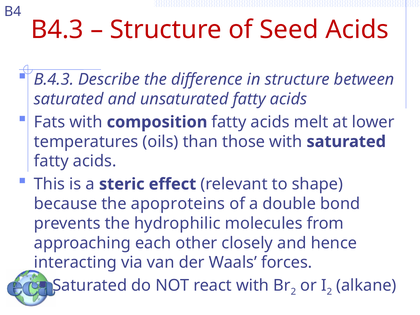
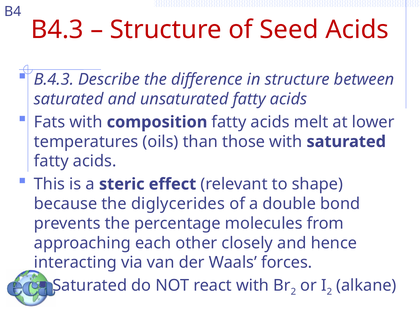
apoproteins: apoproteins -> diglycerides
hydrophilic: hydrophilic -> percentage
